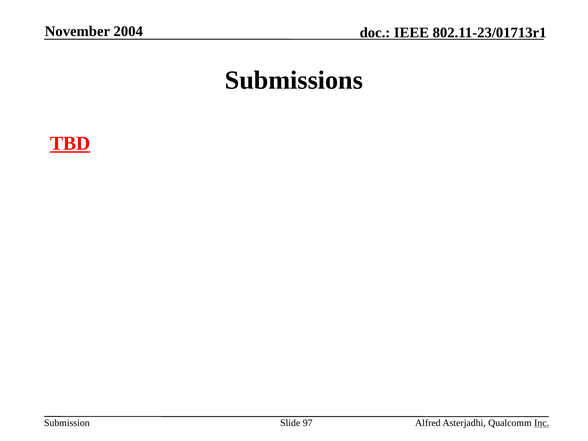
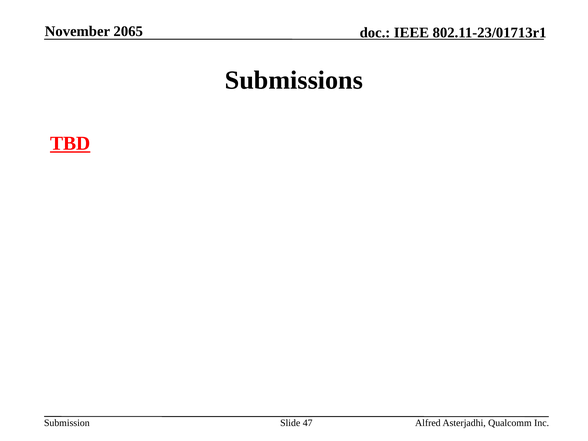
2004: 2004 -> 2065
97: 97 -> 47
Inc underline: present -> none
